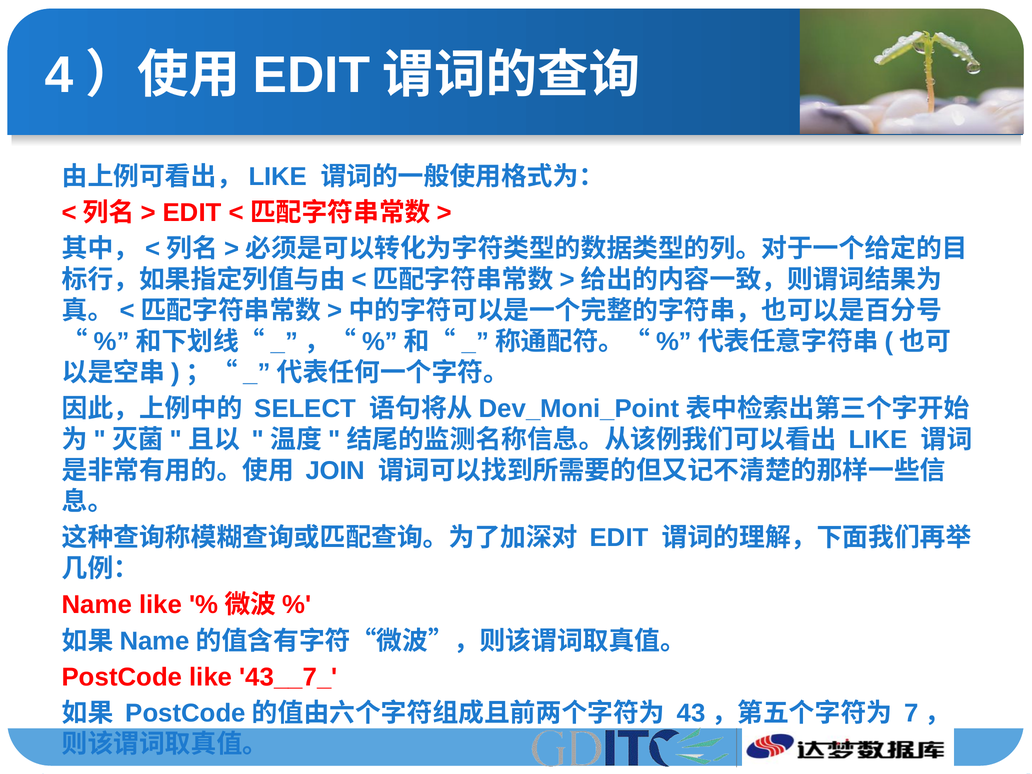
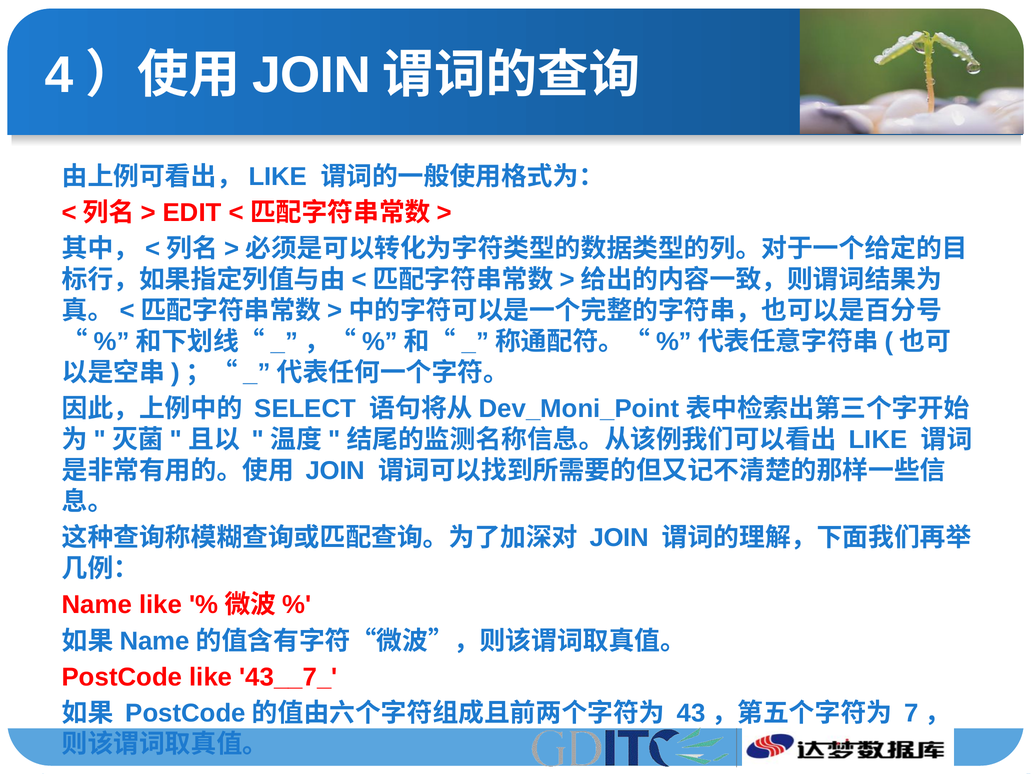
EDIT at (311, 75): EDIT -> JOIN
EDIT at (619, 538): EDIT -> JOIN
